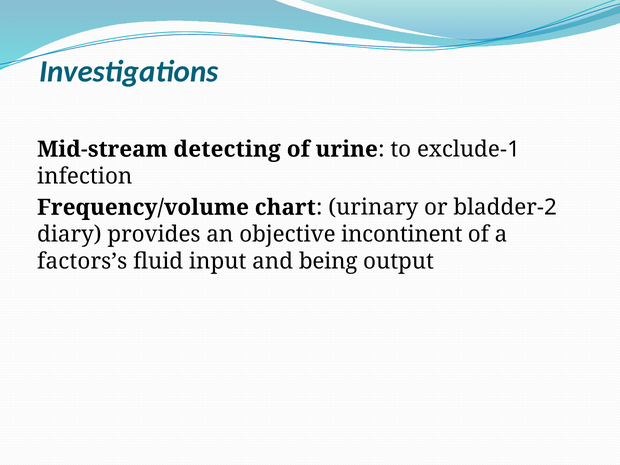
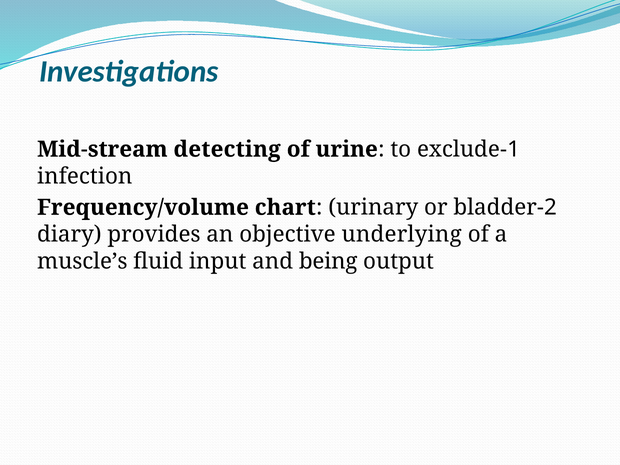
incontinent: incontinent -> underlying
factors’s: factors’s -> muscle’s
